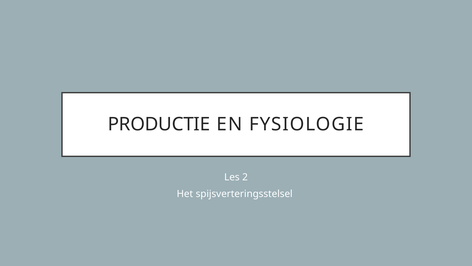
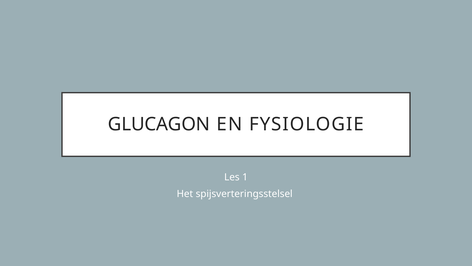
PRODUCTIE: PRODUCTIE -> GLUCAGON
2: 2 -> 1
